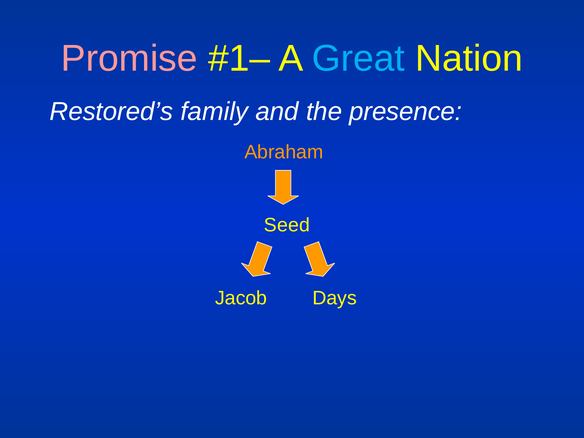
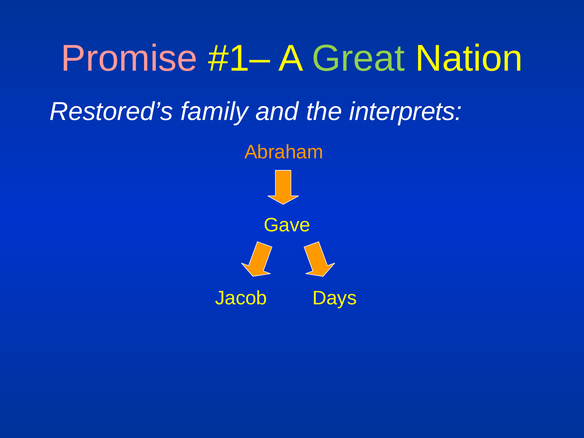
Great colour: light blue -> light green
presence: presence -> interprets
Seed: Seed -> Gave
